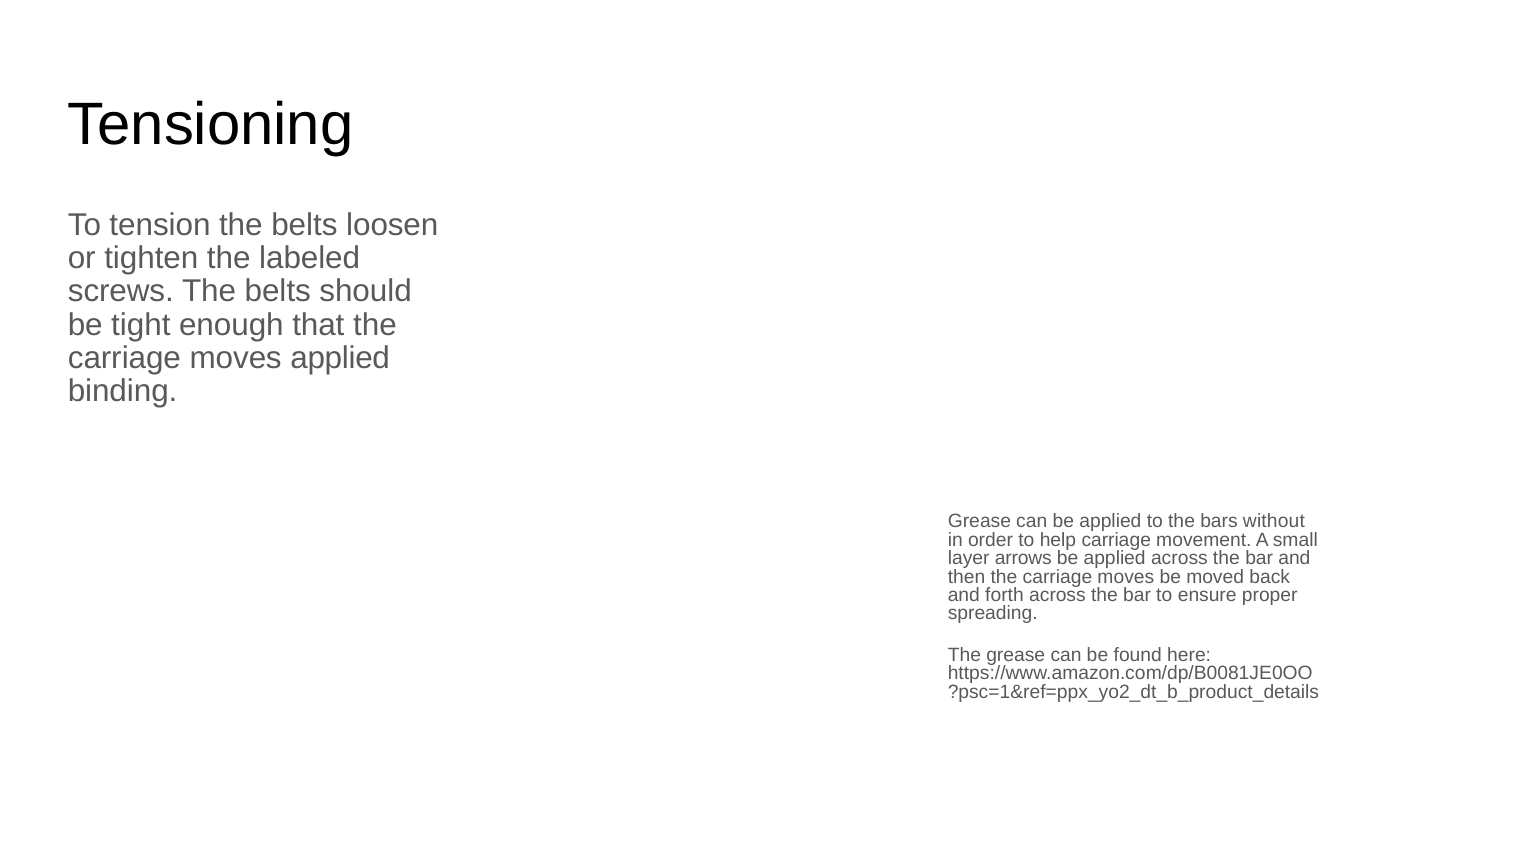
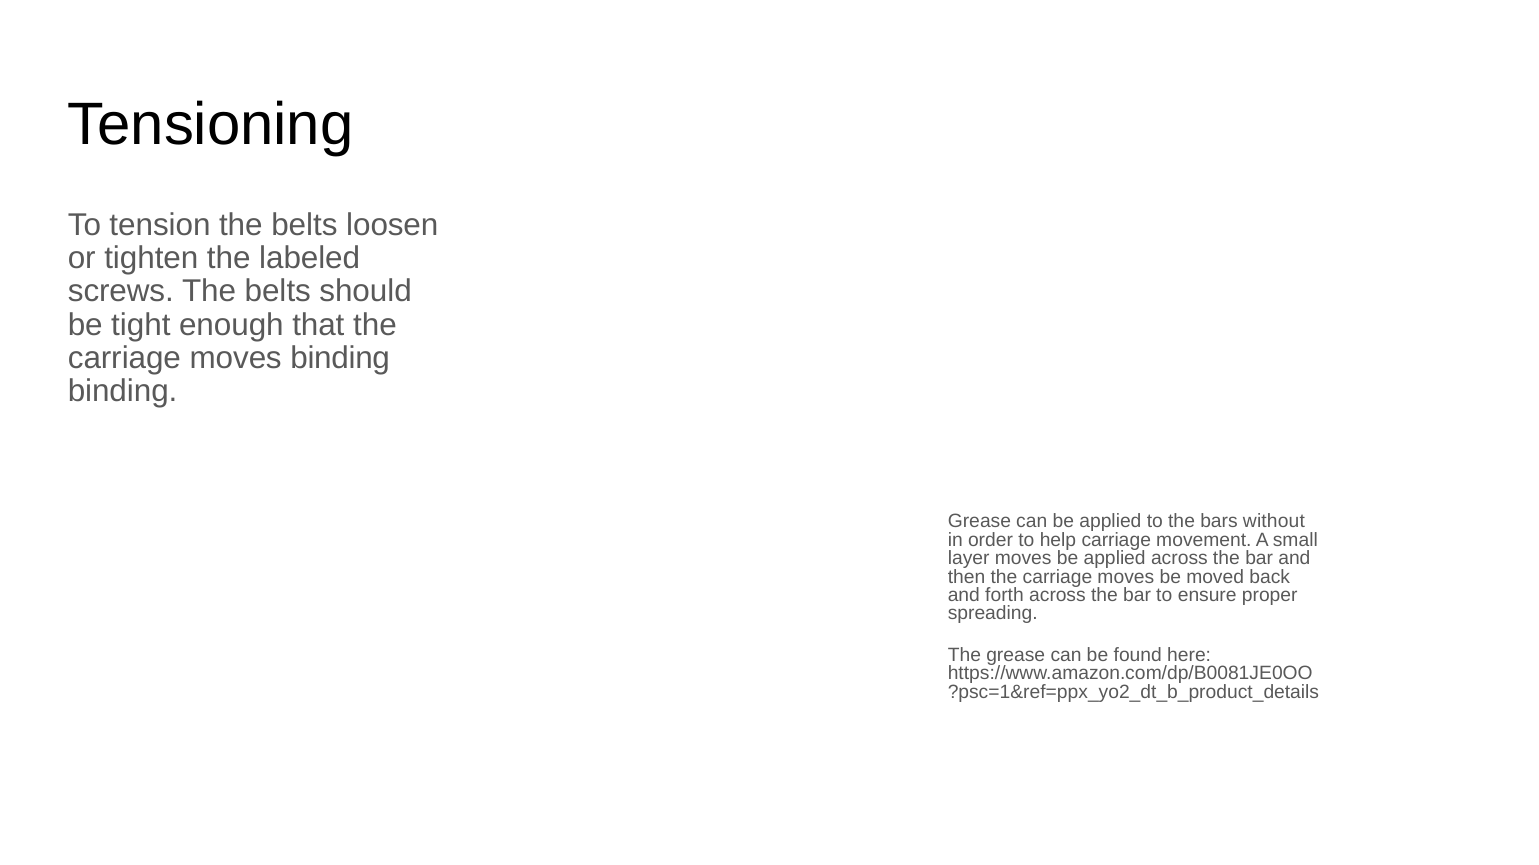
moves applied: applied -> binding
layer arrows: arrows -> moves
